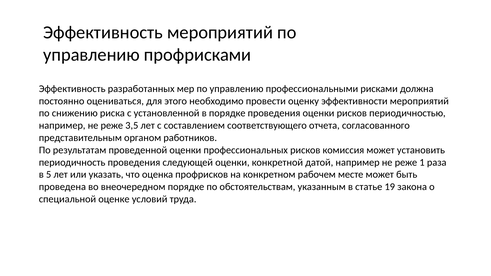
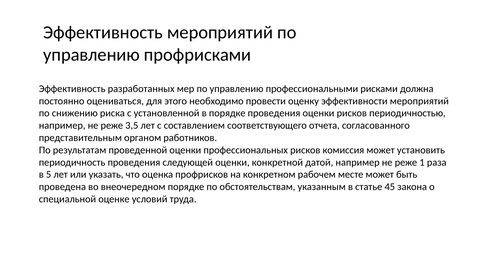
19: 19 -> 45
